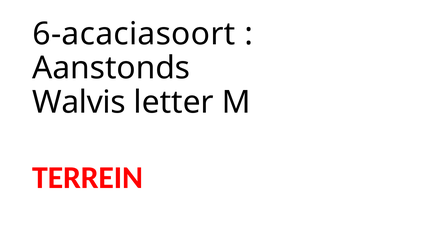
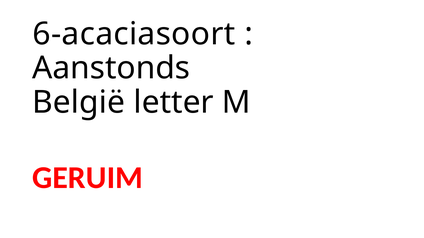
Walvis: Walvis -> België
TERREIN: TERREIN -> GERUIM
